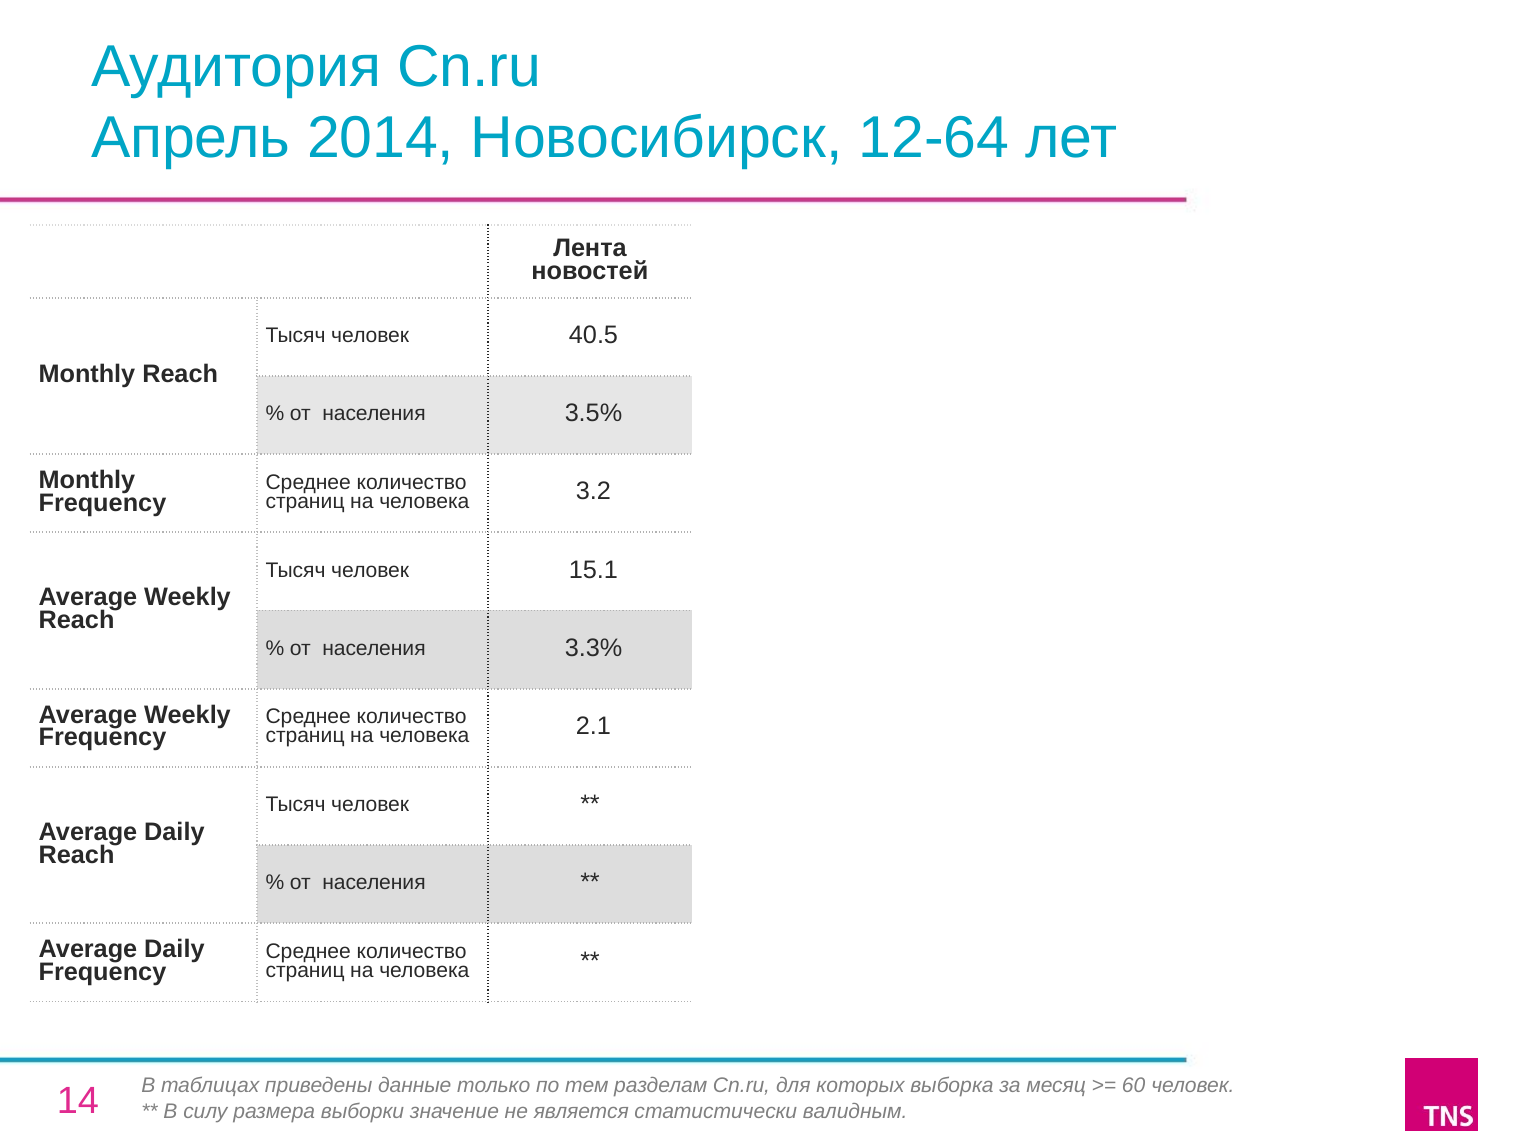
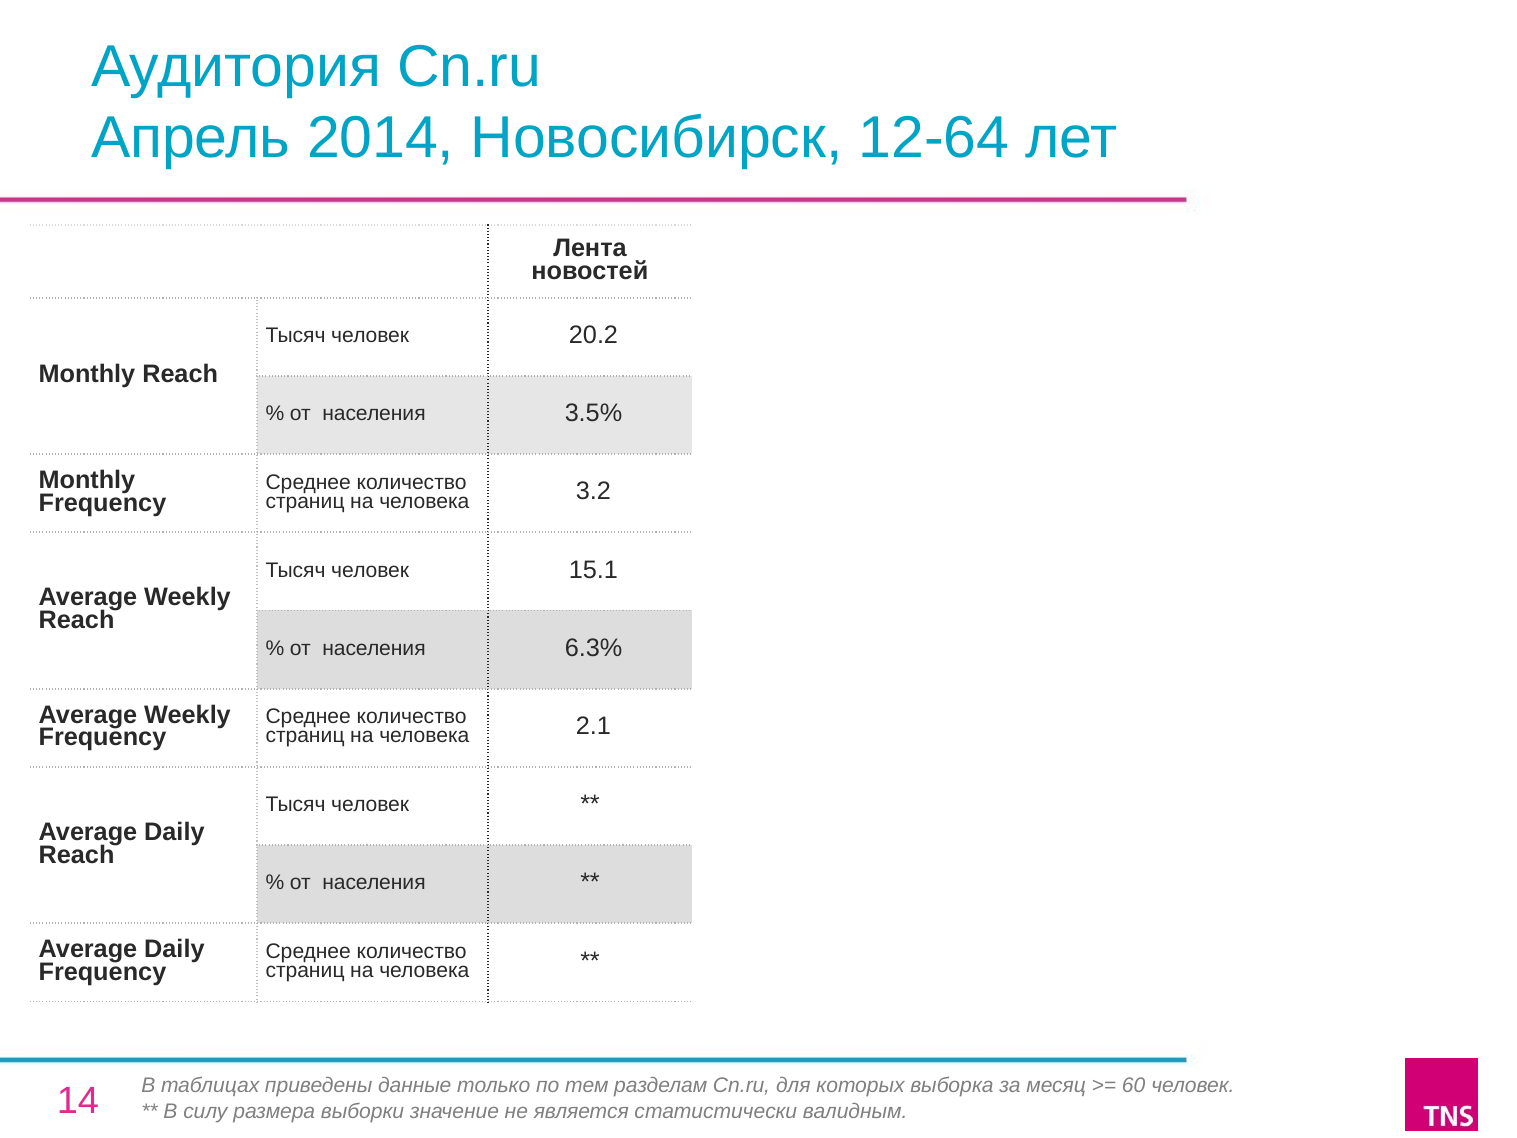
40.5: 40.5 -> 20.2
3.3%: 3.3% -> 6.3%
